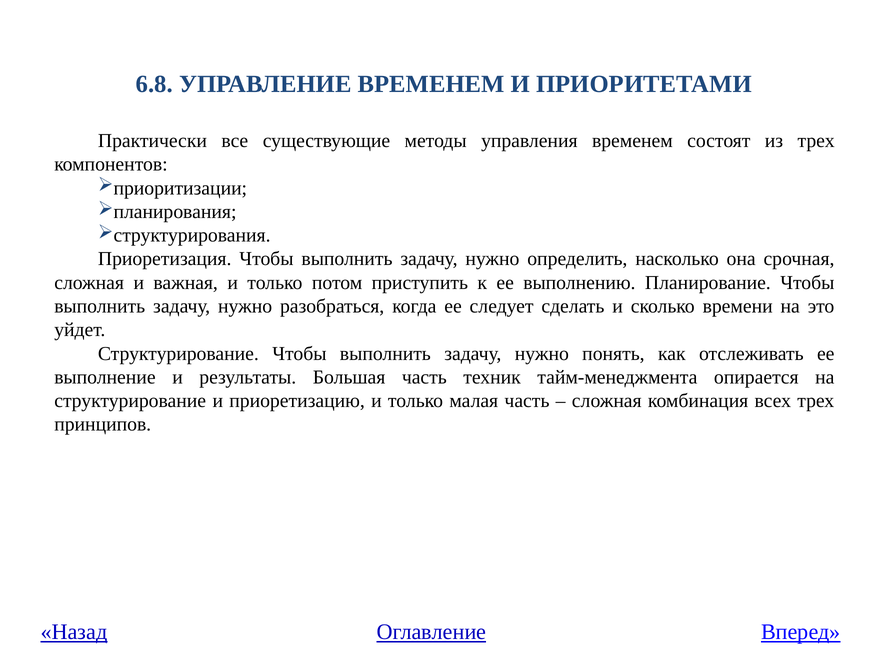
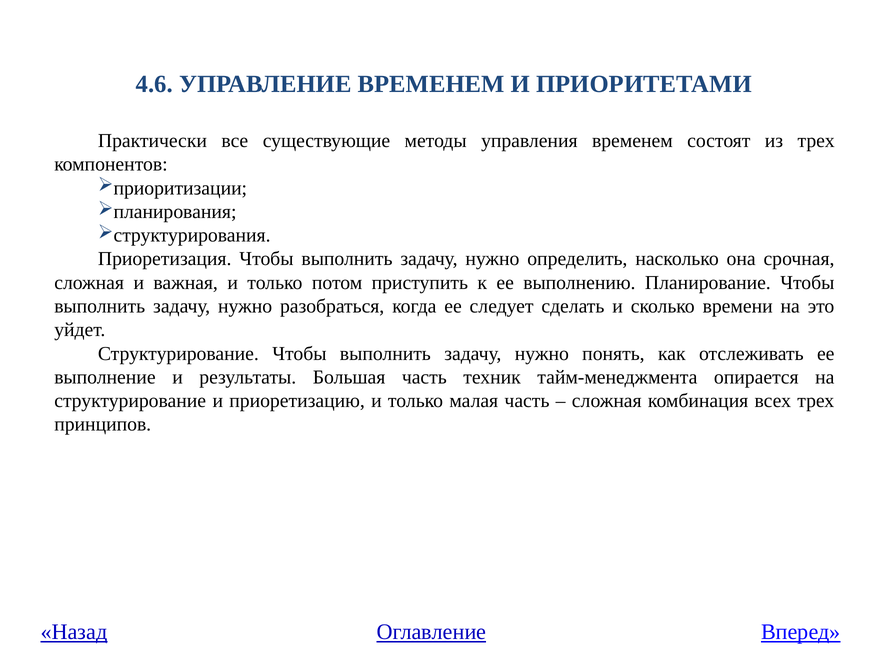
6.8: 6.8 -> 4.6
